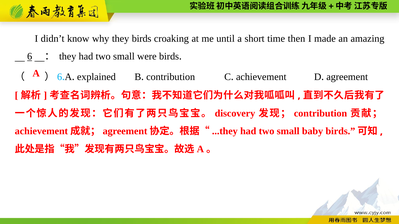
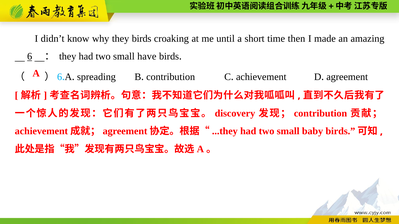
were: were -> have
explained: explained -> spreading
